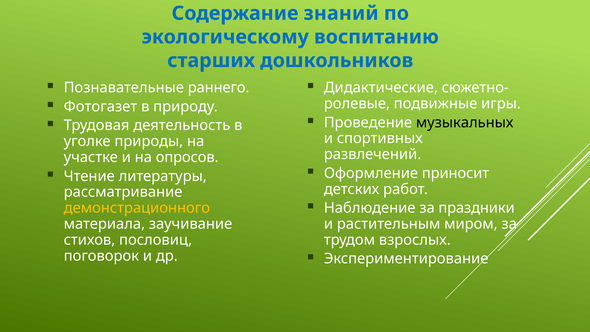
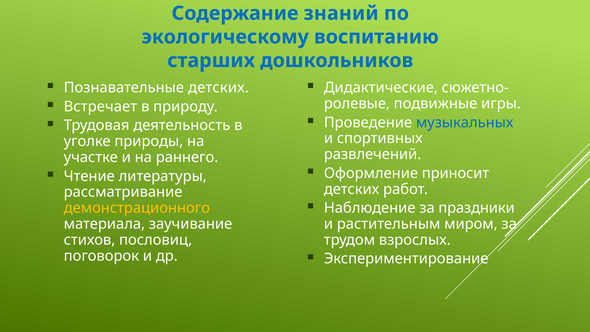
Познавательные раннего: раннего -> детских
Фотогазет: Фотогазет -> Встречает
музыкальных colour: black -> blue
опросов: опросов -> раннего
